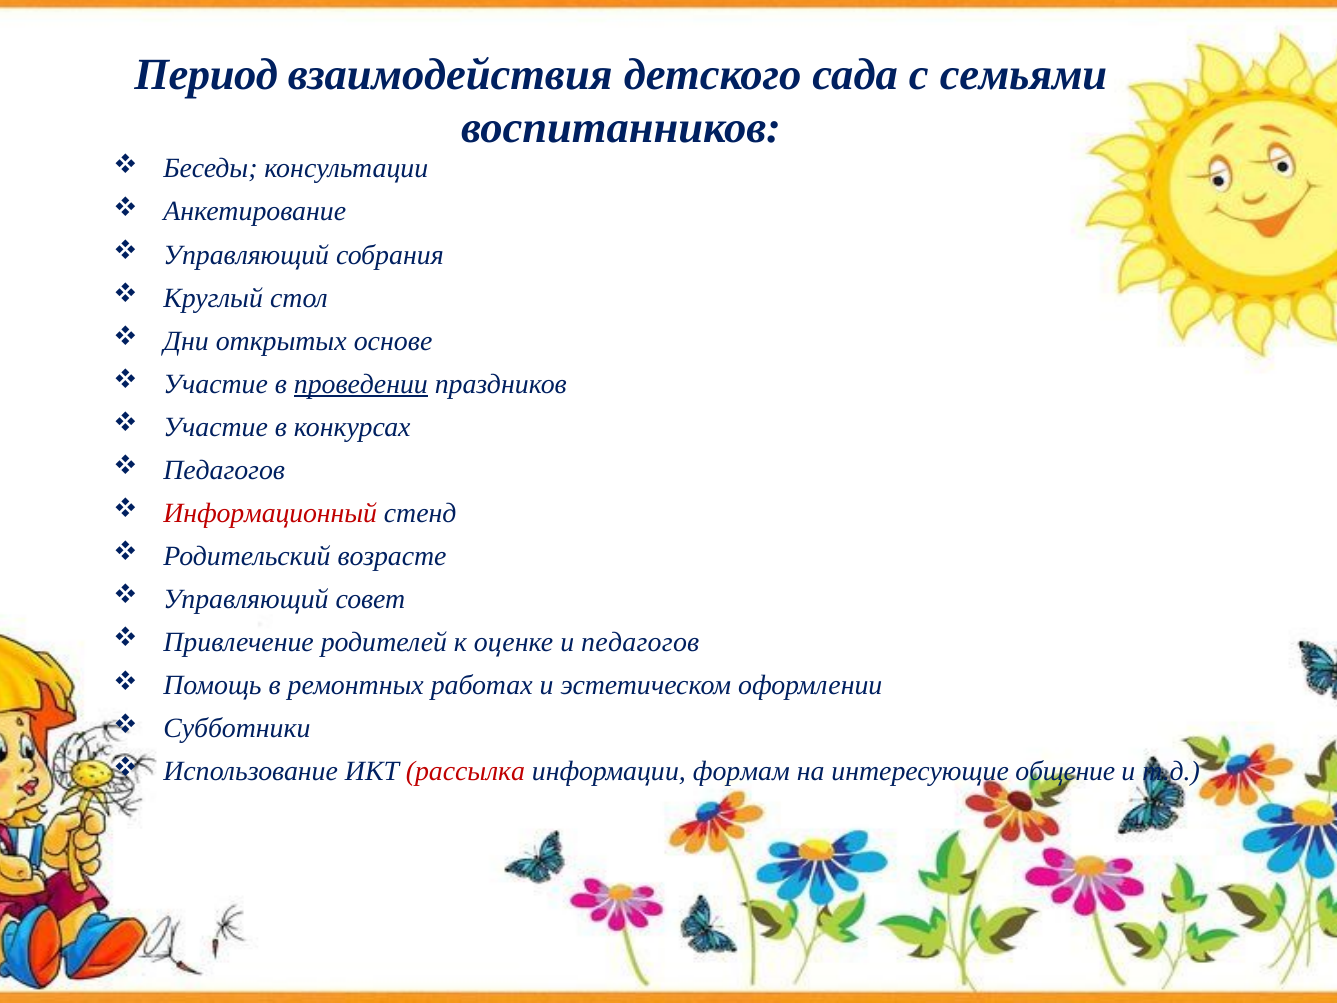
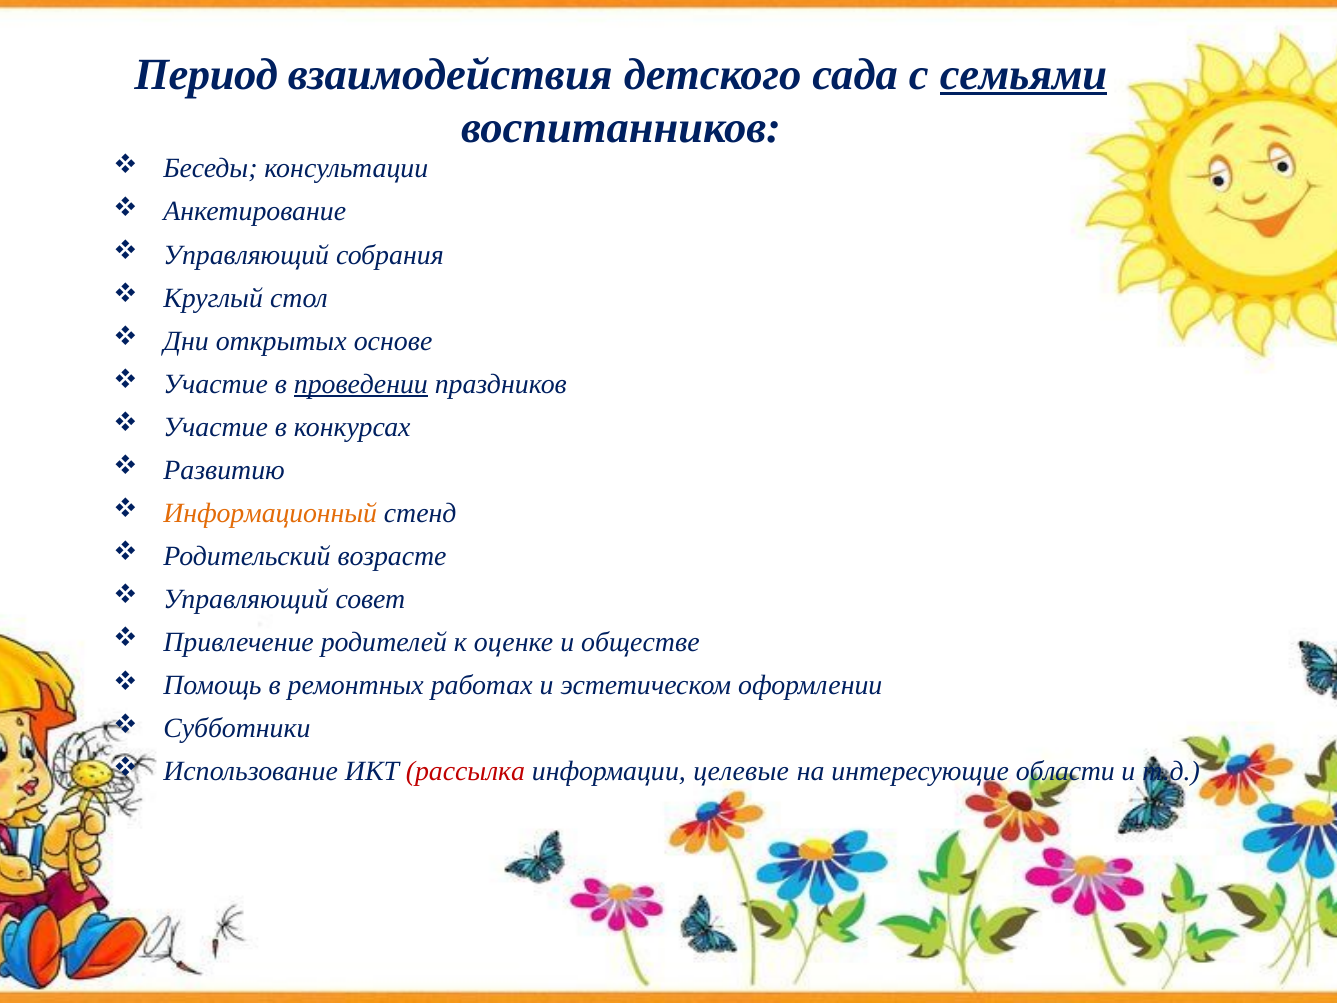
семьями underline: none -> present
Педагогов at (224, 470): Педагогов -> Развитию
Информационный colour: red -> orange
и педагогов: педагогов -> обществе
формам: формам -> целевые
общение: общение -> области
